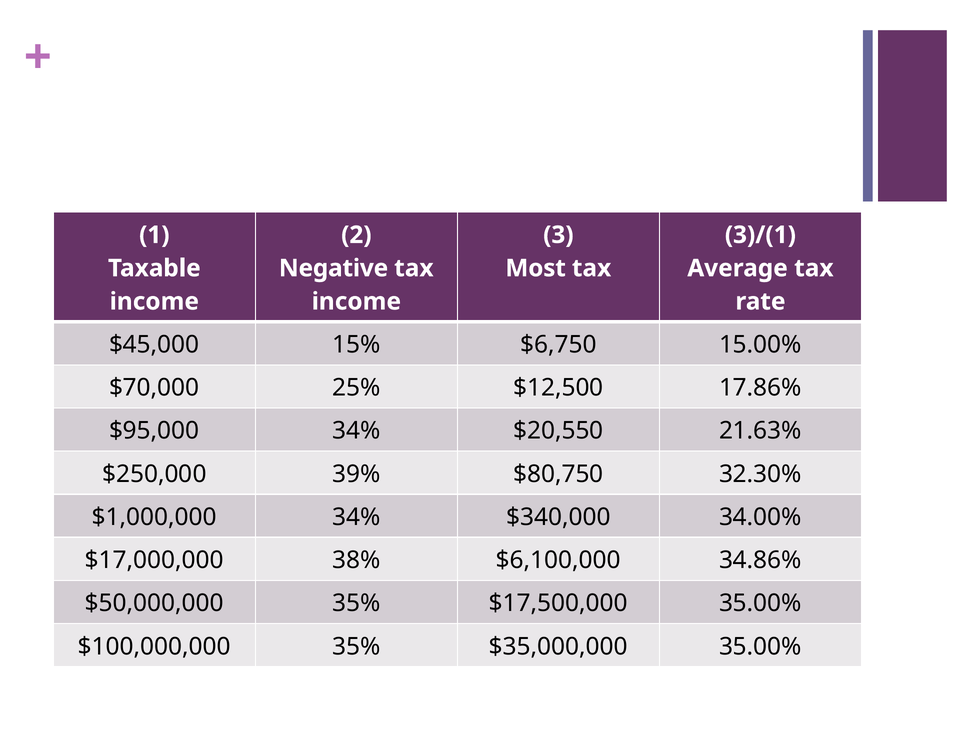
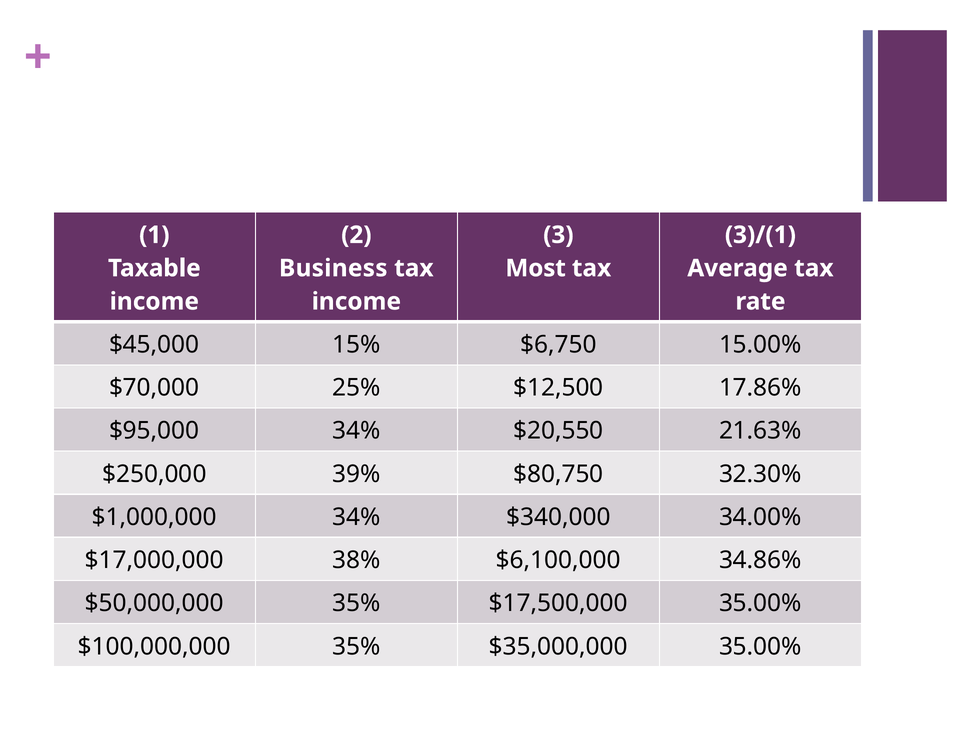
Negative: Negative -> Business
